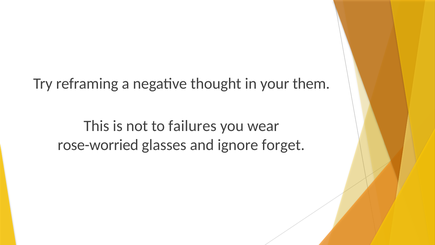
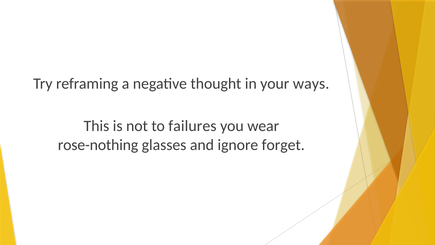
them: them -> ways
rose-worried: rose-worried -> rose-nothing
